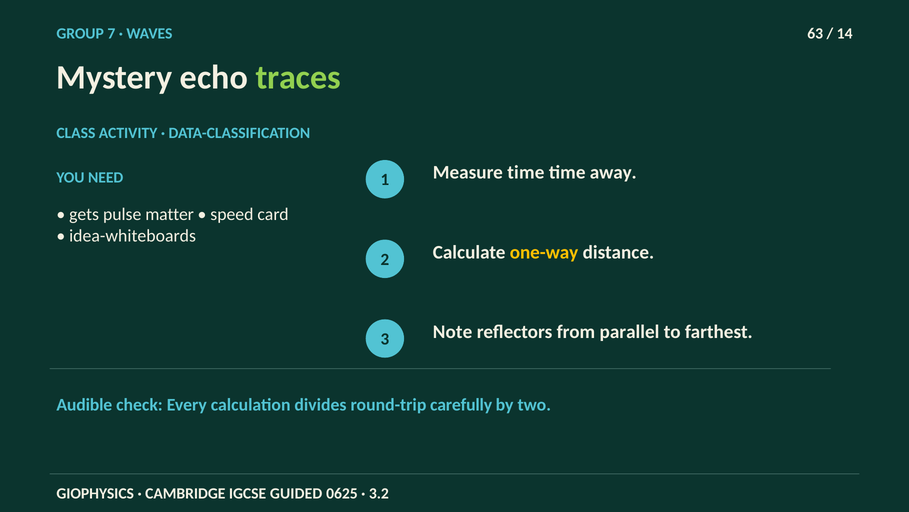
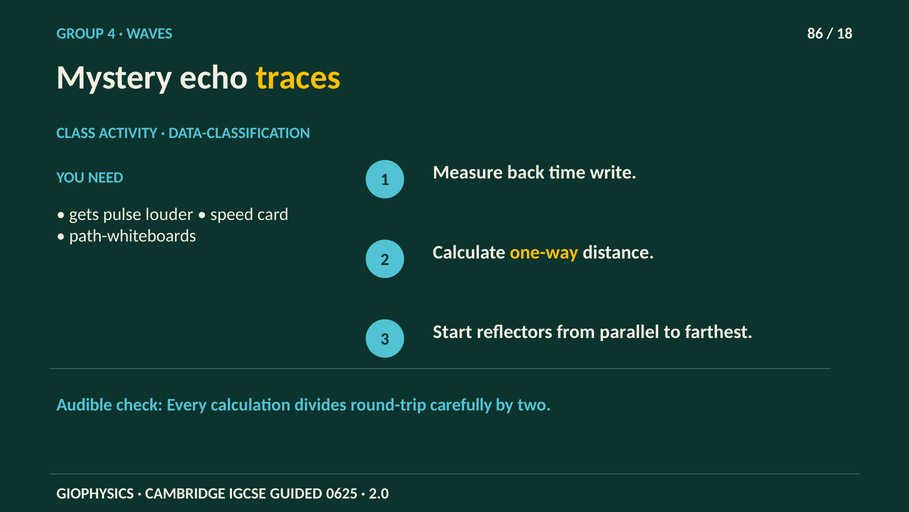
7: 7 -> 4
63: 63 -> 86
14: 14 -> 18
traces colour: light green -> yellow
Measure time: time -> back
away: away -> write
matter: matter -> louder
idea-whiteboards: idea-whiteboards -> path-whiteboards
Note: Note -> Start
3.2: 3.2 -> 2.0
